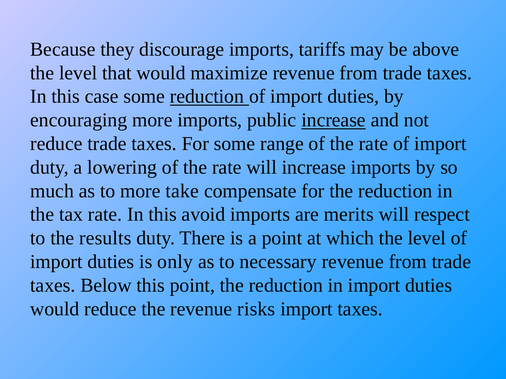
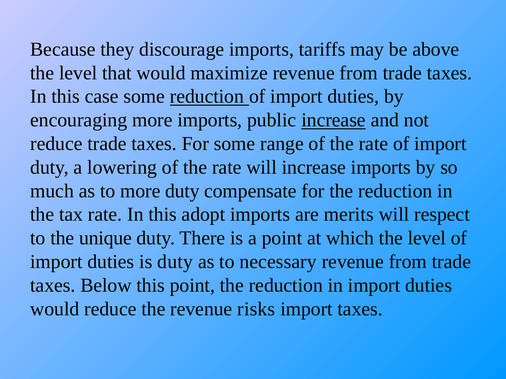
more take: take -> duty
avoid: avoid -> adopt
results: results -> unique
is only: only -> duty
